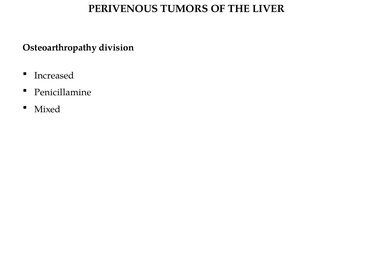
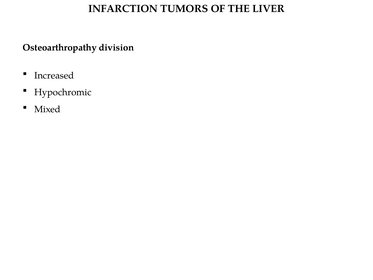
PERIVENOUS: PERIVENOUS -> INFARCTION
Penicillamine: Penicillamine -> Hypochromic
